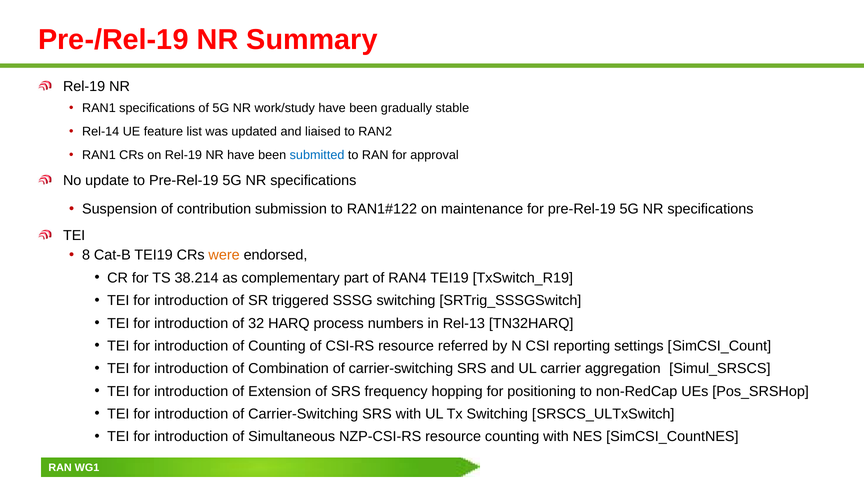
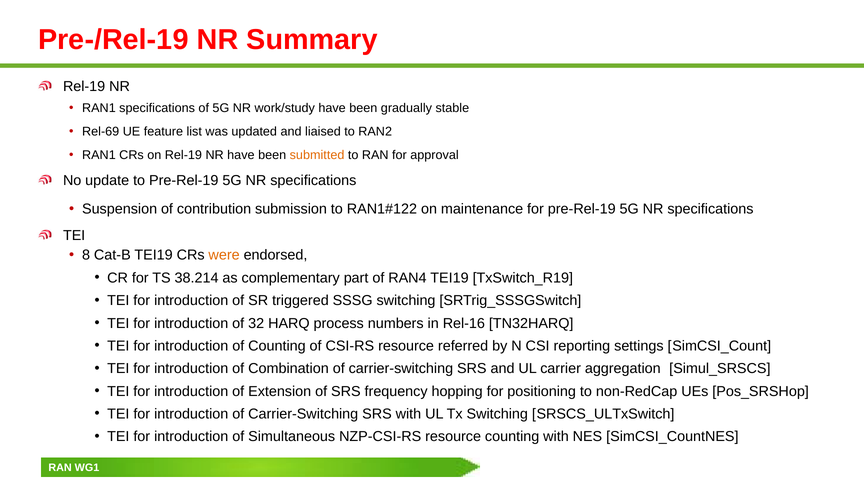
Rel-14: Rel-14 -> Rel-69
submitted colour: blue -> orange
Rel-13: Rel-13 -> Rel-16
